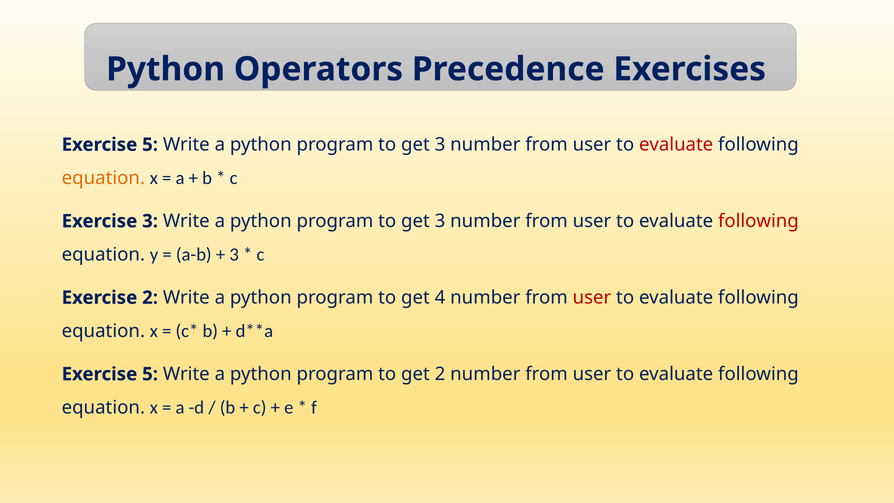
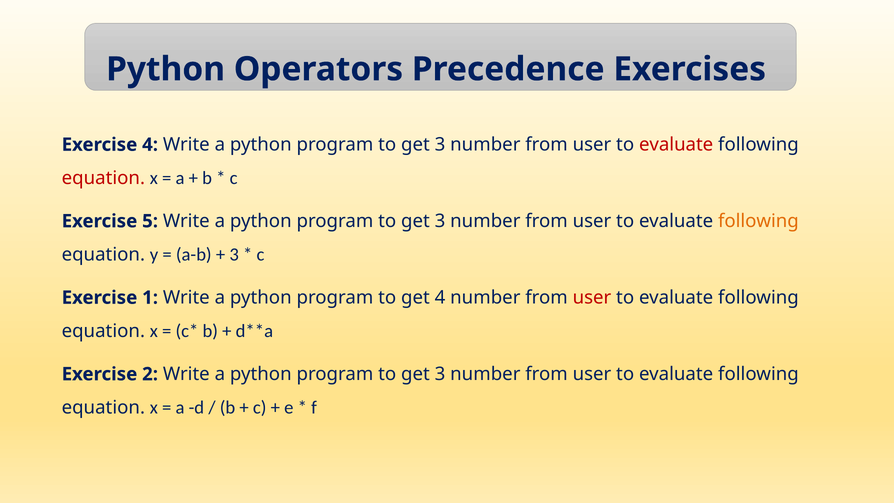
5 at (150, 145): 5 -> 4
equation at (103, 178) colour: orange -> red
Exercise 3: 3 -> 5
following at (758, 221) colour: red -> orange
Exercise 2: 2 -> 1
5 at (150, 374): 5 -> 2
2 at (440, 374): 2 -> 3
